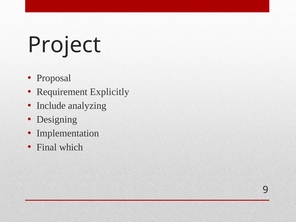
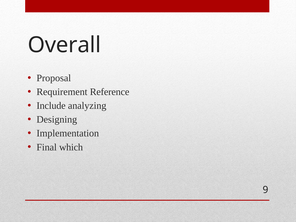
Project: Project -> Overall
Explicitly: Explicitly -> Reference
